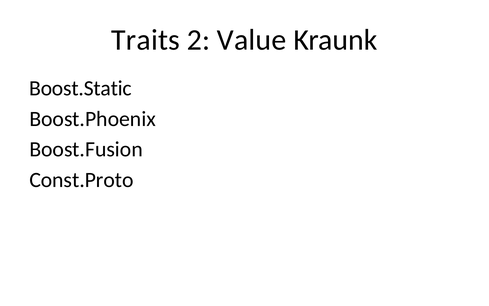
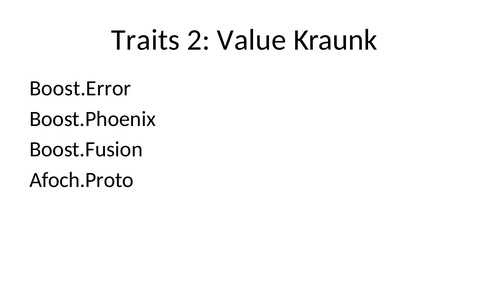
Boost.Static: Boost.Static -> Boost.Error
Const.Proto: Const.Proto -> Afoch.Proto
